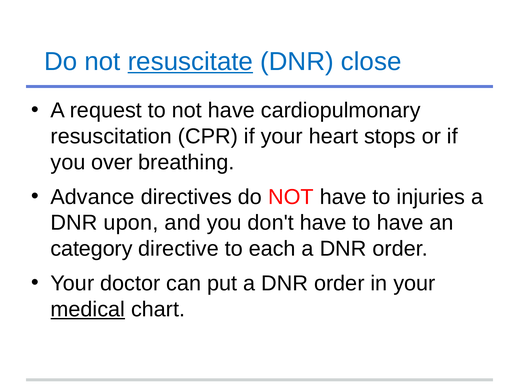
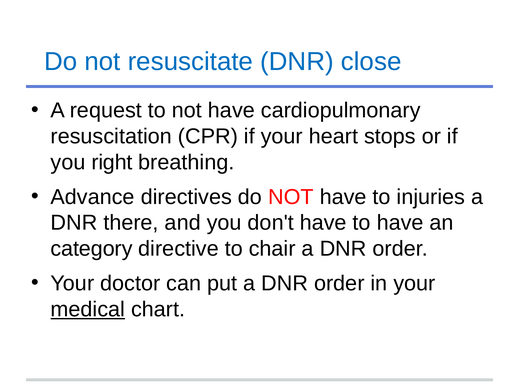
resuscitate underline: present -> none
over: over -> right
upon: upon -> there
each: each -> chair
